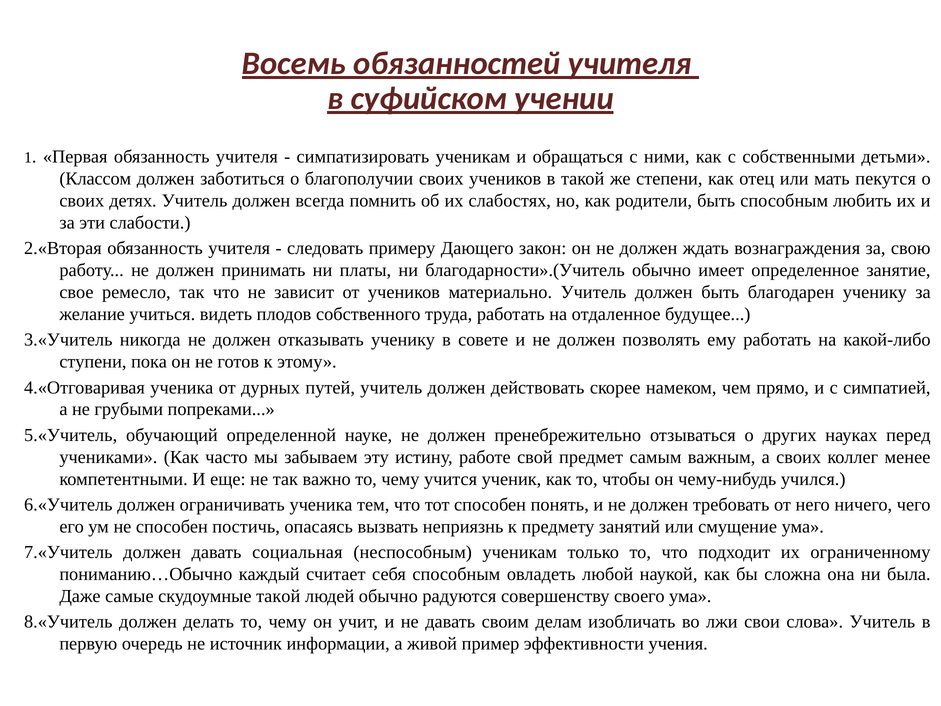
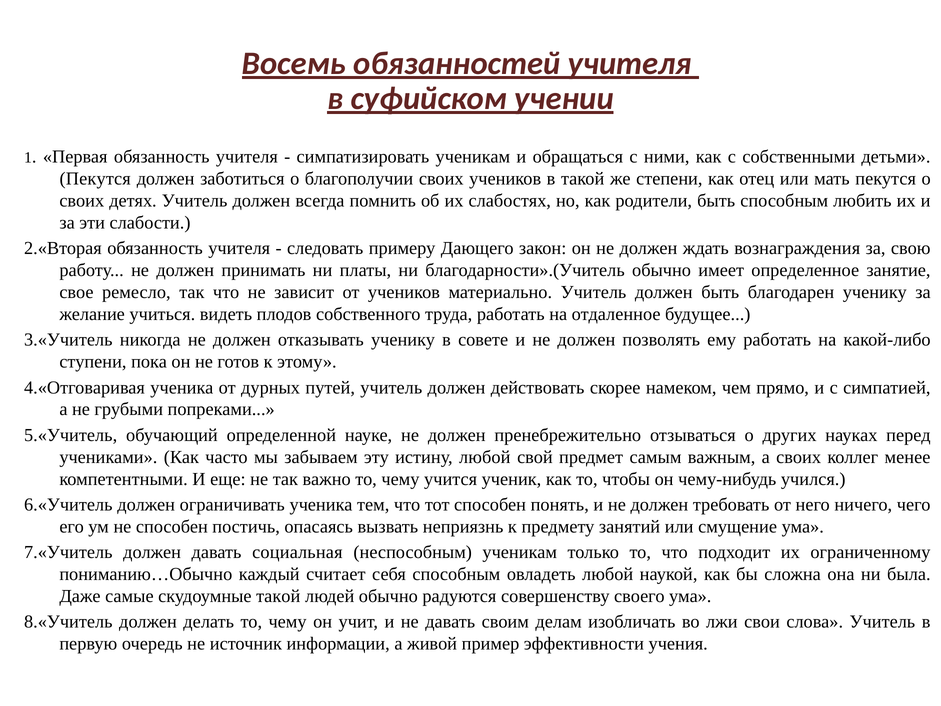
Классом at (95, 179): Классом -> Пекутся
истину работе: работе -> любой
